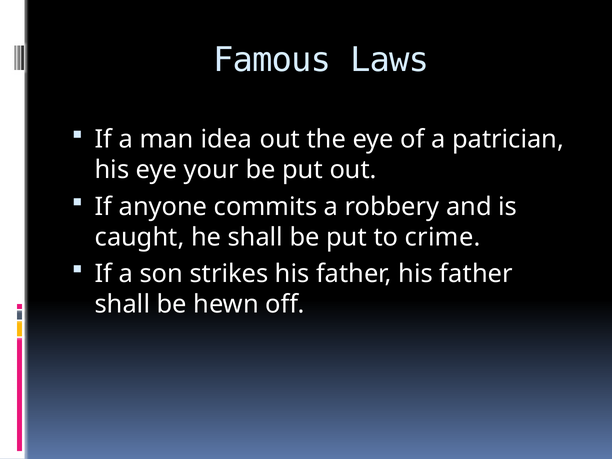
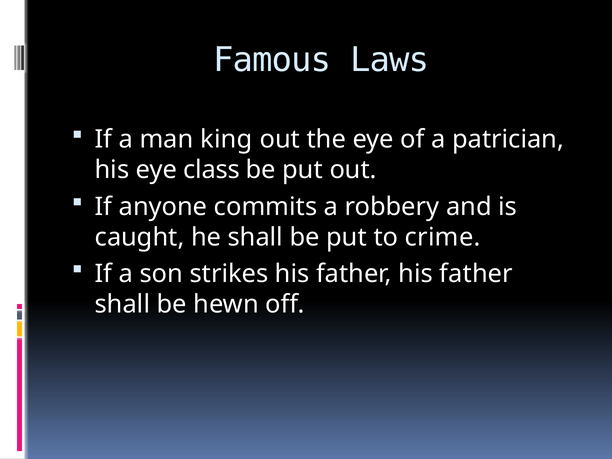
idea: idea -> king
your: your -> class
